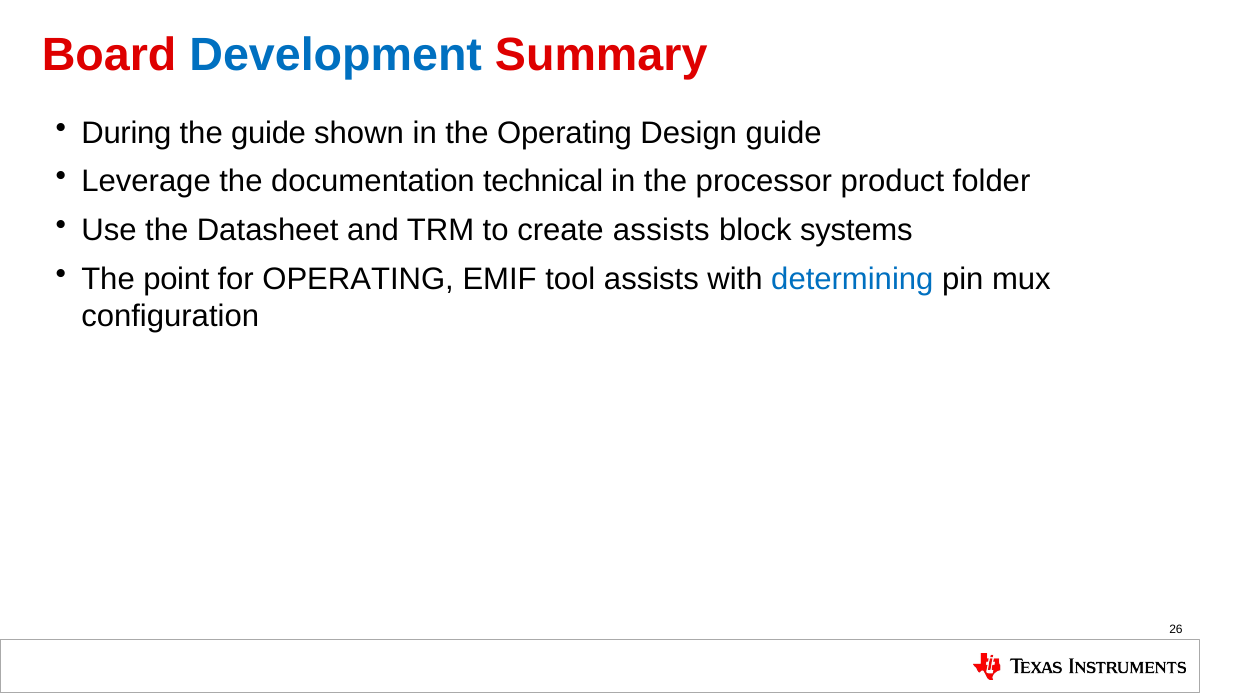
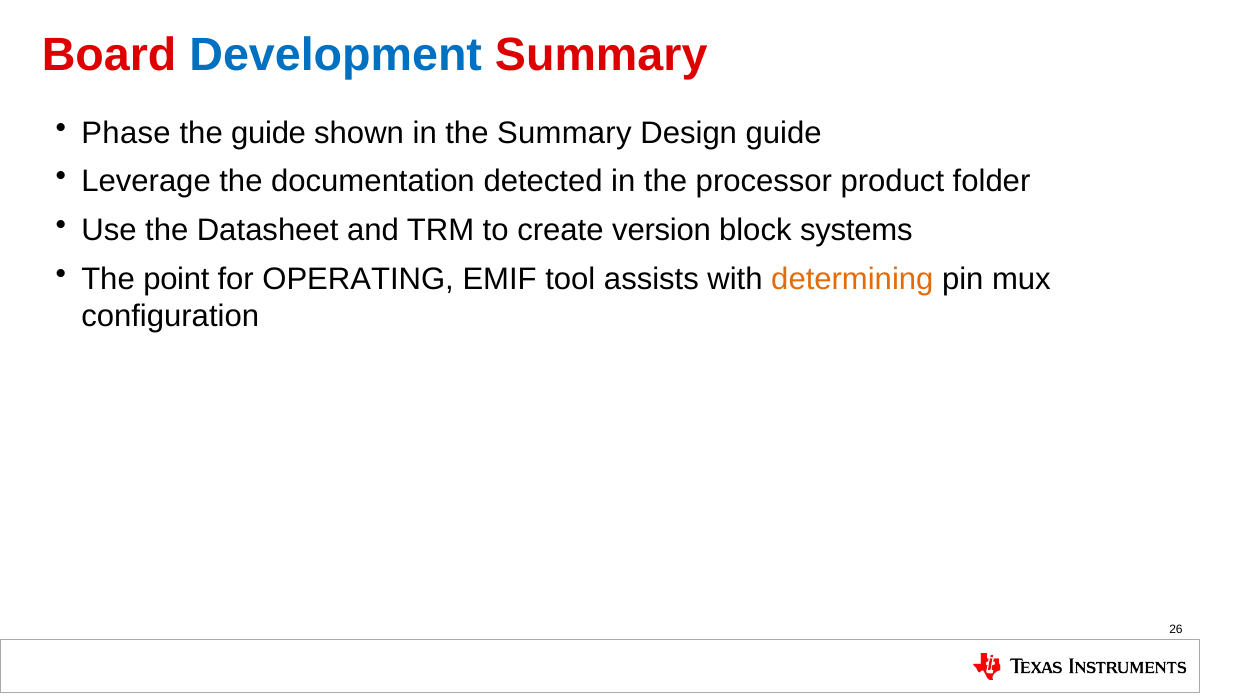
During: During -> Phase
the Operating: Operating -> Summary
technical: technical -> detected
create assists: assists -> version
determining colour: blue -> orange
